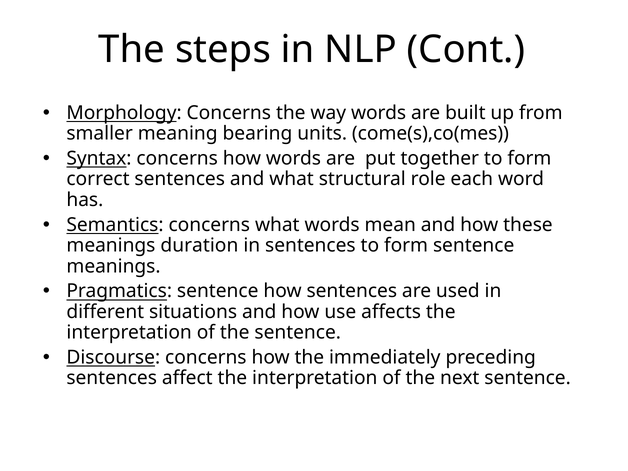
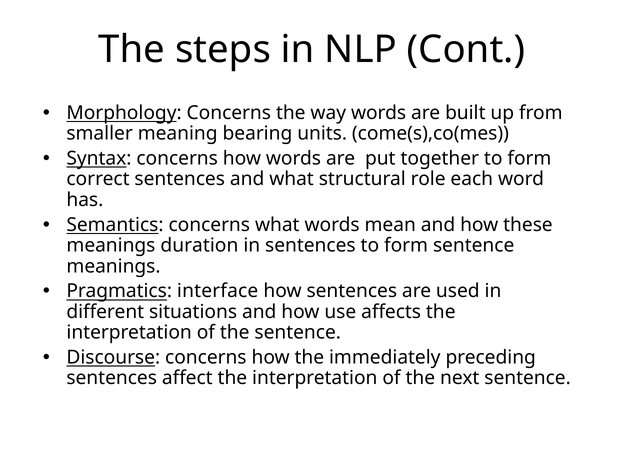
Pragmatics sentence: sentence -> interface
